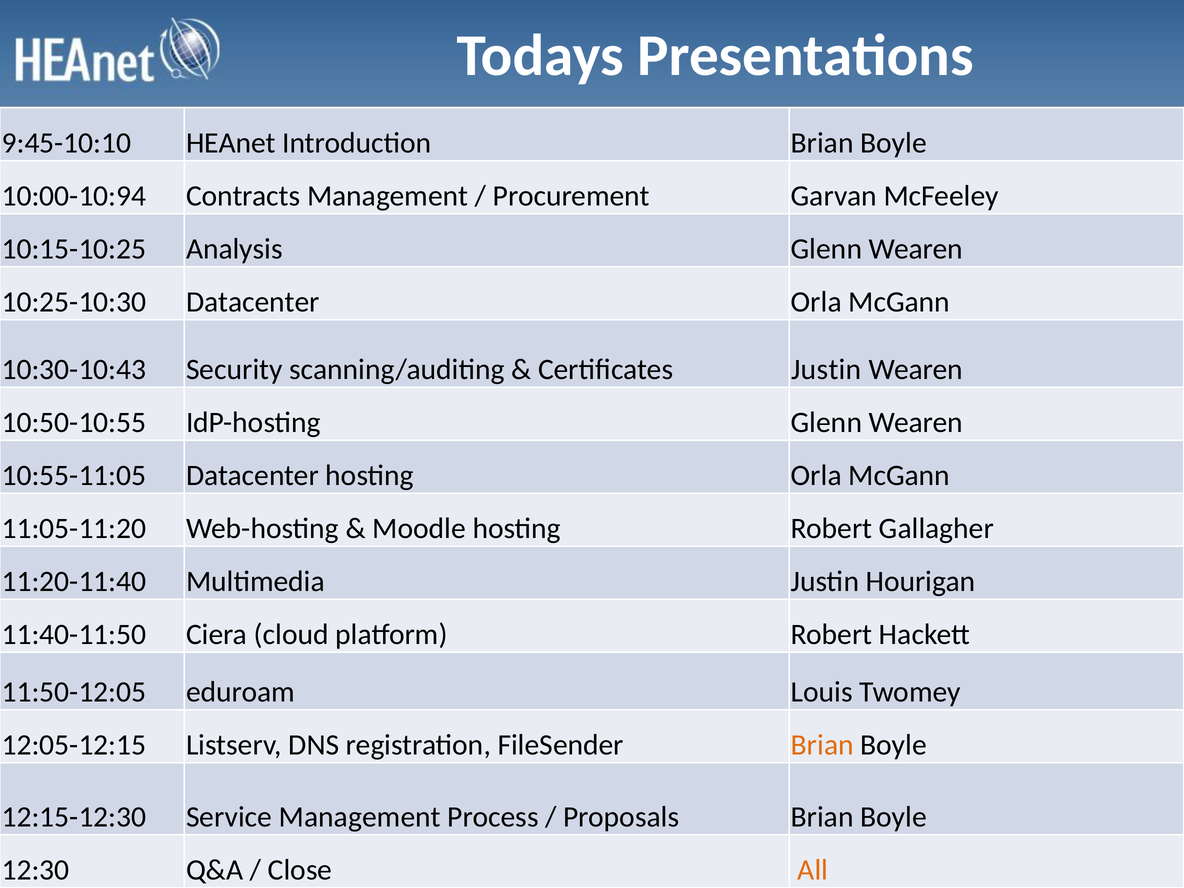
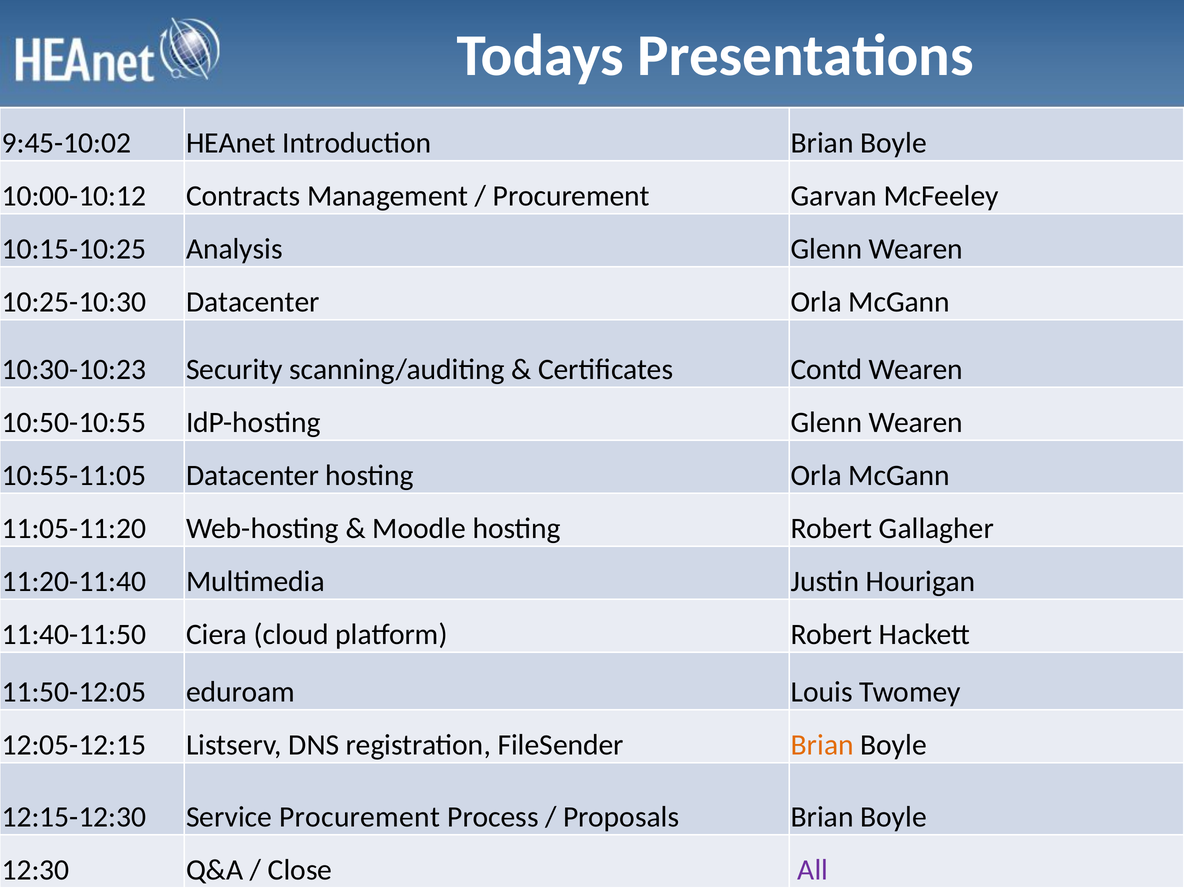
9:45-10:10: 9:45-10:10 -> 9:45-10:02
10:00-10:94: 10:00-10:94 -> 10:00-10:12
10:30-10:43: 10:30-10:43 -> 10:30-10:23
Certificates Justin: Justin -> Contd
Service Management: Management -> Procurement
All colour: orange -> purple
